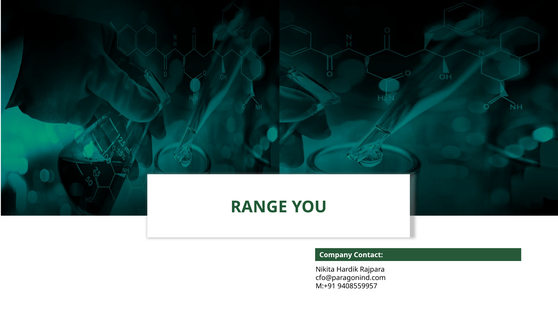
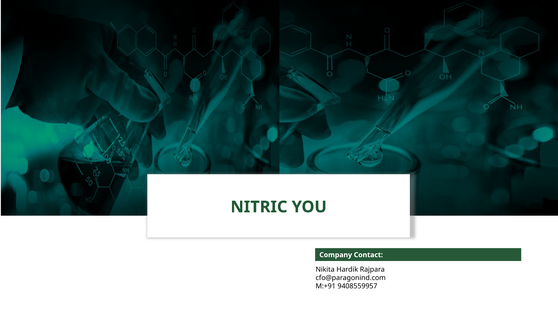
RANGE: RANGE -> NITRIC
